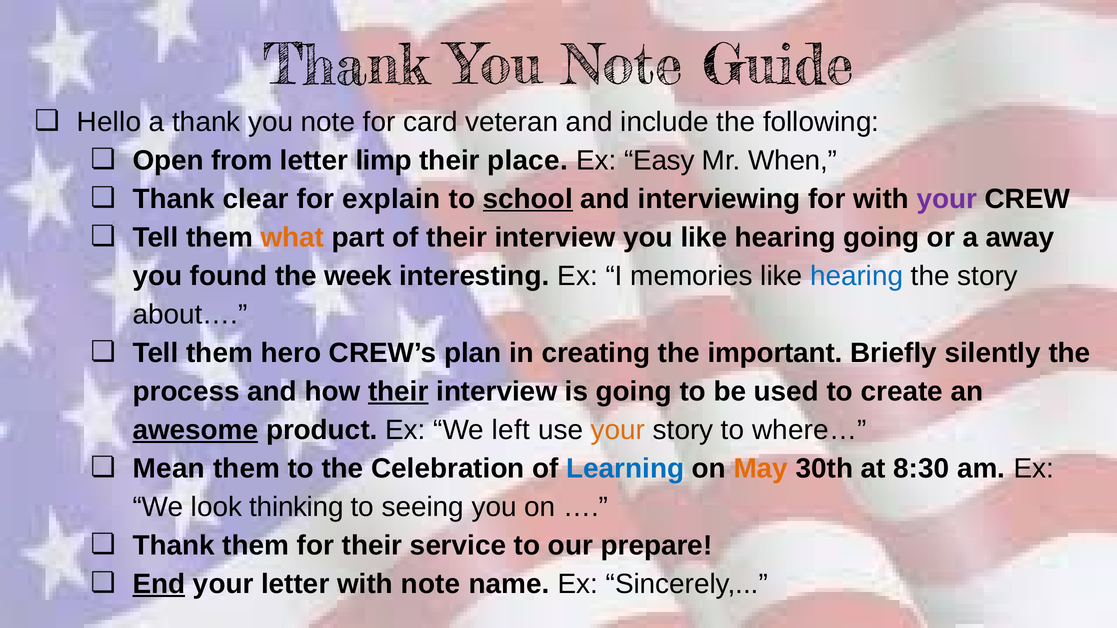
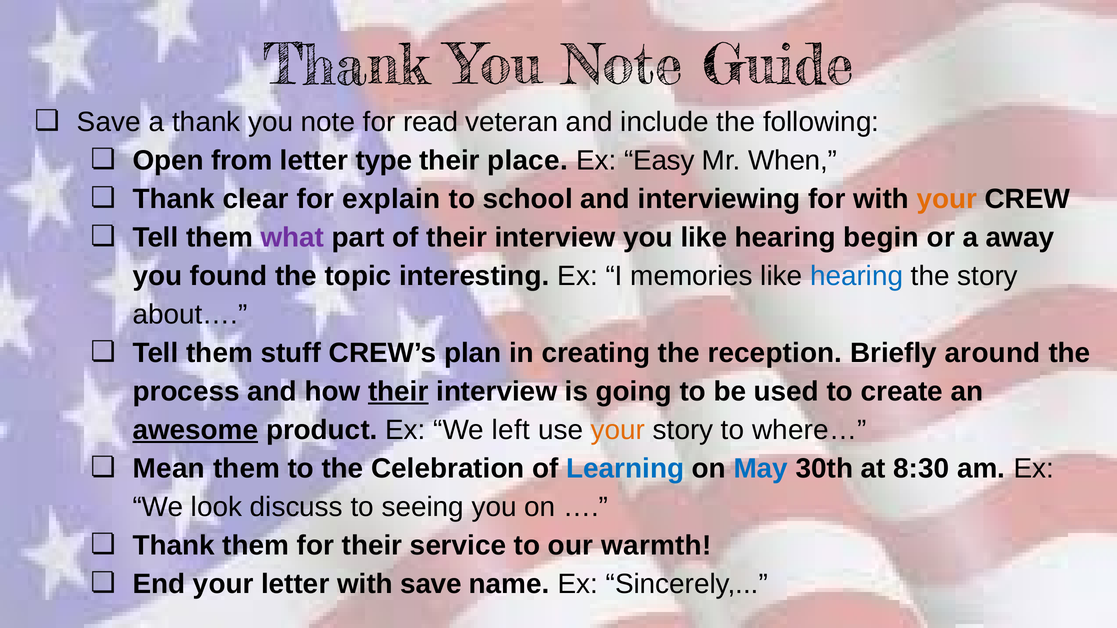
Hello at (109, 122): Hello -> Save
card: card -> read
limp: limp -> type
school underline: present -> none
your at (947, 199) colour: purple -> orange
what colour: orange -> purple
hearing going: going -> begin
week: week -> topic
hero: hero -> stuff
important: important -> reception
silently: silently -> around
May colour: orange -> blue
thinking: thinking -> discuss
prepare: prepare -> warmth
End underline: present -> none
with note: note -> save
